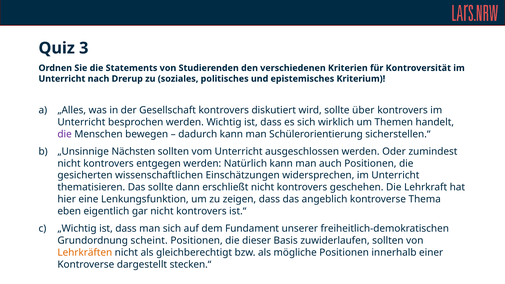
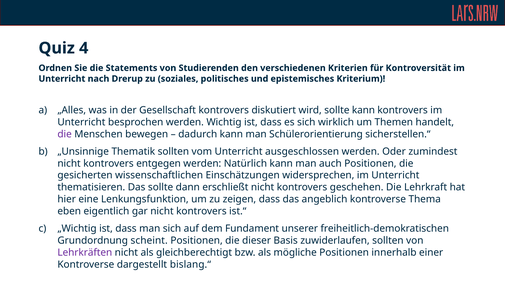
3: 3 -> 4
sollte über: über -> kann
Nächsten: Nächsten -> Thematik
Lehrkräften colour: orange -> purple
stecken.“: stecken.“ -> bislang.“
